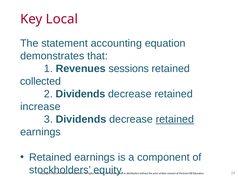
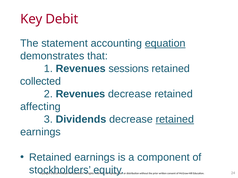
Local: Local -> Debit
equation underline: none -> present
2 Dividends: Dividends -> Revenues
increase: increase -> affecting
